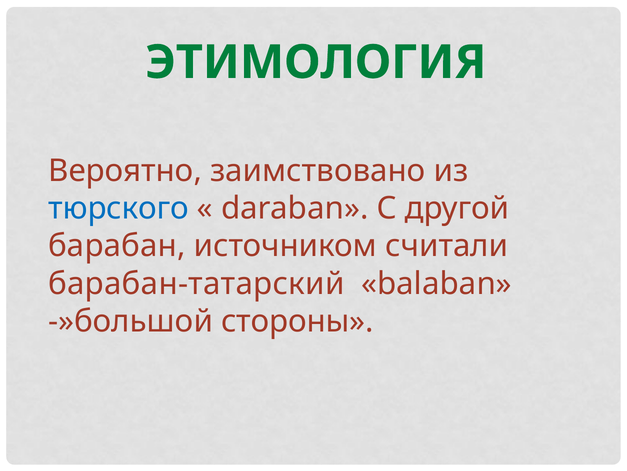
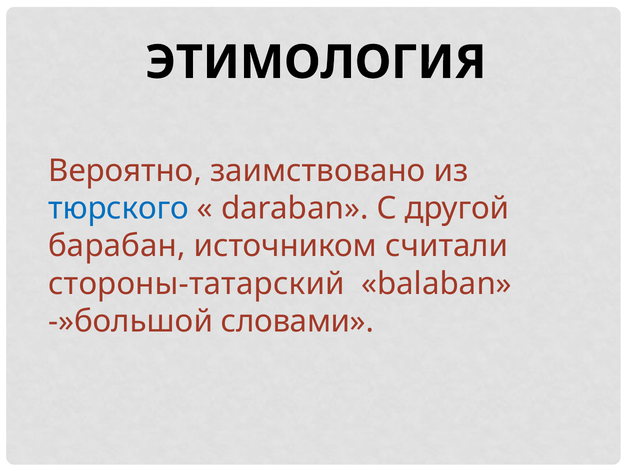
ЭТИМОЛОГИЯ colour: green -> black
барабан-татарский: барабан-татарский -> стороны-татарский
стороны: стороны -> словами
